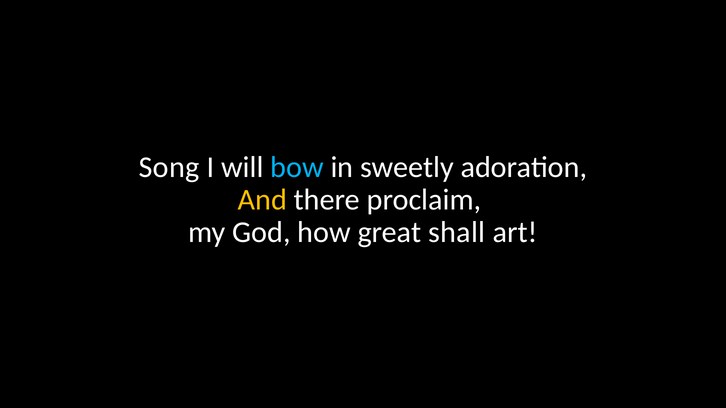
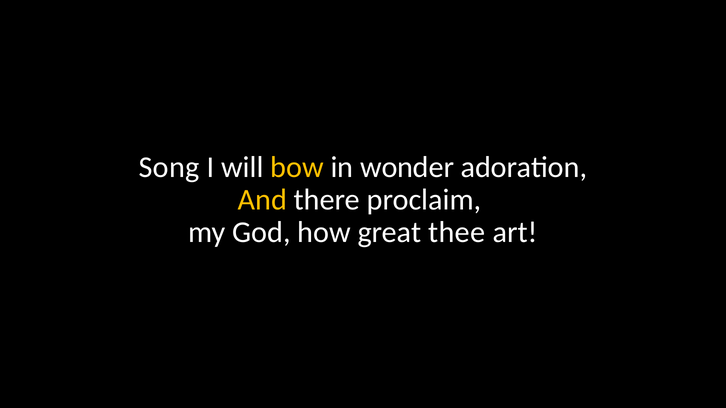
bow colour: light blue -> yellow
sweetly: sweetly -> wonder
shall: shall -> thee
